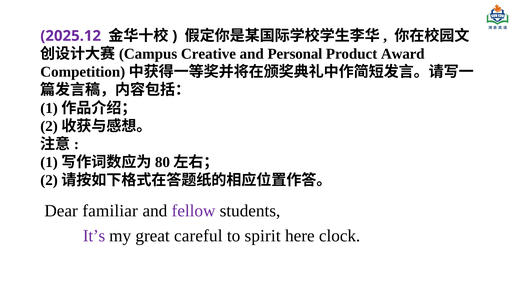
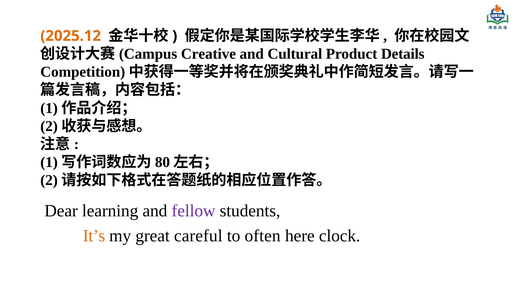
2025.12 colour: purple -> orange
Personal: Personal -> Cultural
Award: Award -> Details
familiar: familiar -> learning
It’s colour: purple -> orange
spirit: spirit -> often
